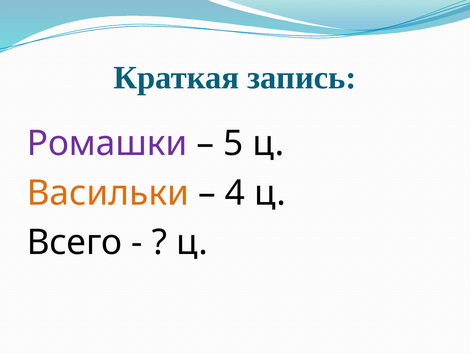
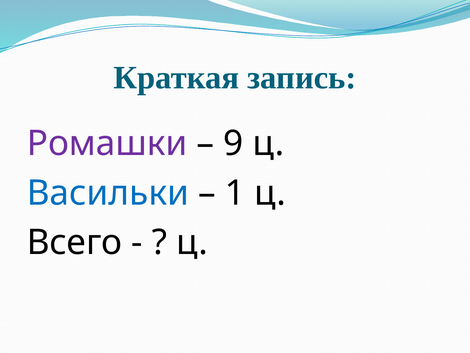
5: 5 -> 9
Васильки colour: orange -> blue
4: 4 -> 1
